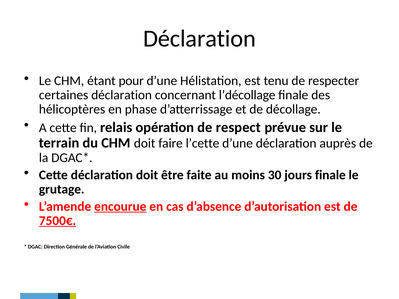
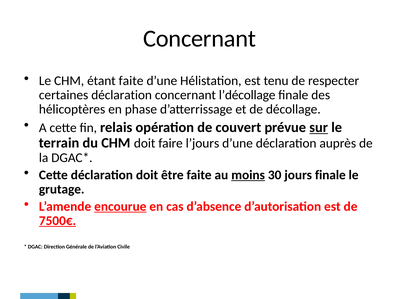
Déclaration at (199, 39): Déclaration -> Concernant
étant pour: pour -> faite
respect: respect -> couvert
sur underline: none -> present
l’cette: l’cette -> l’jours
moins underline: none -> present
